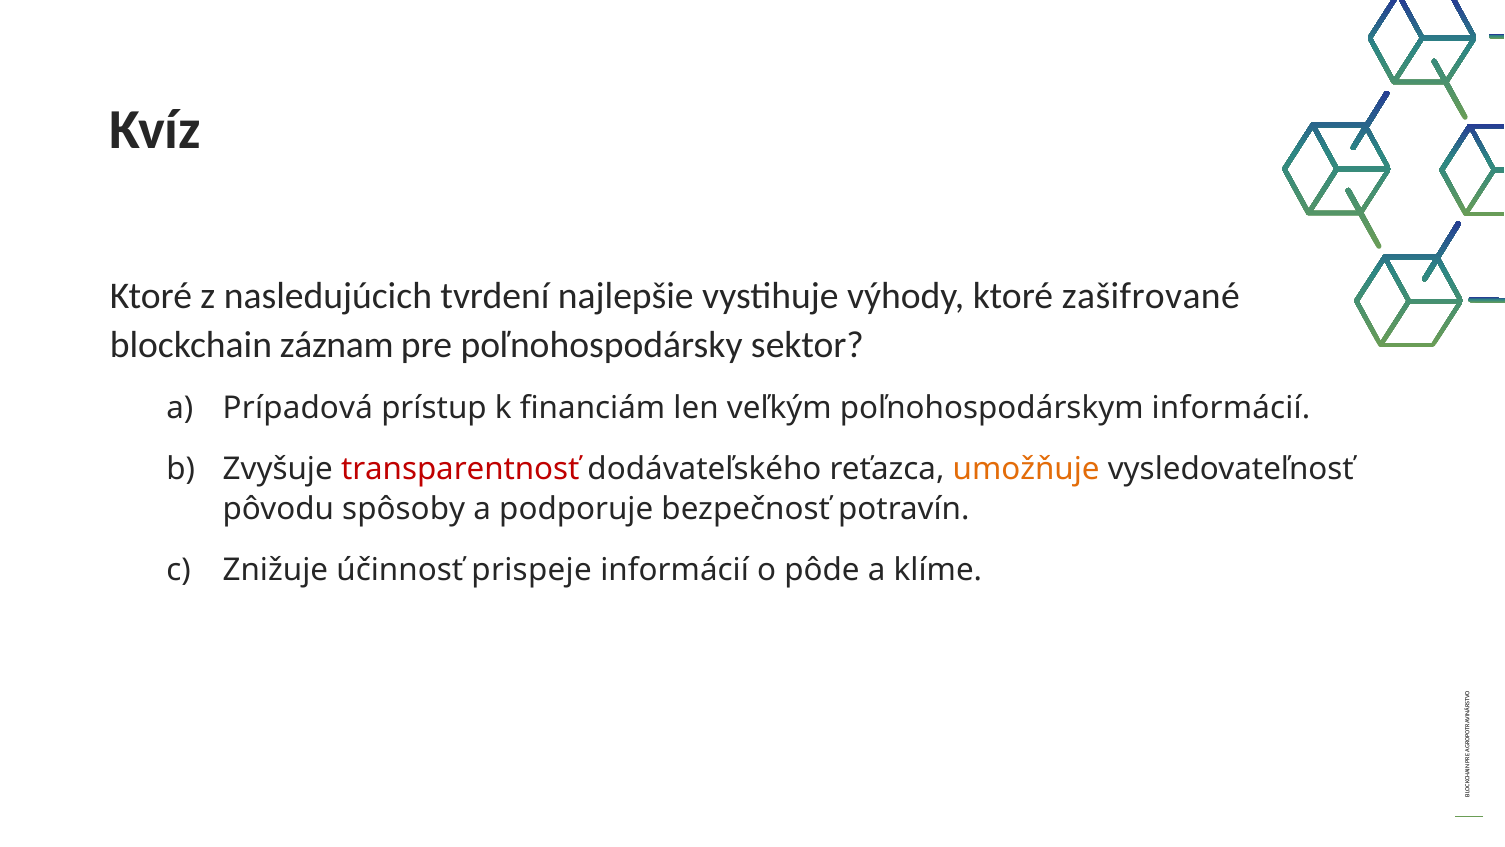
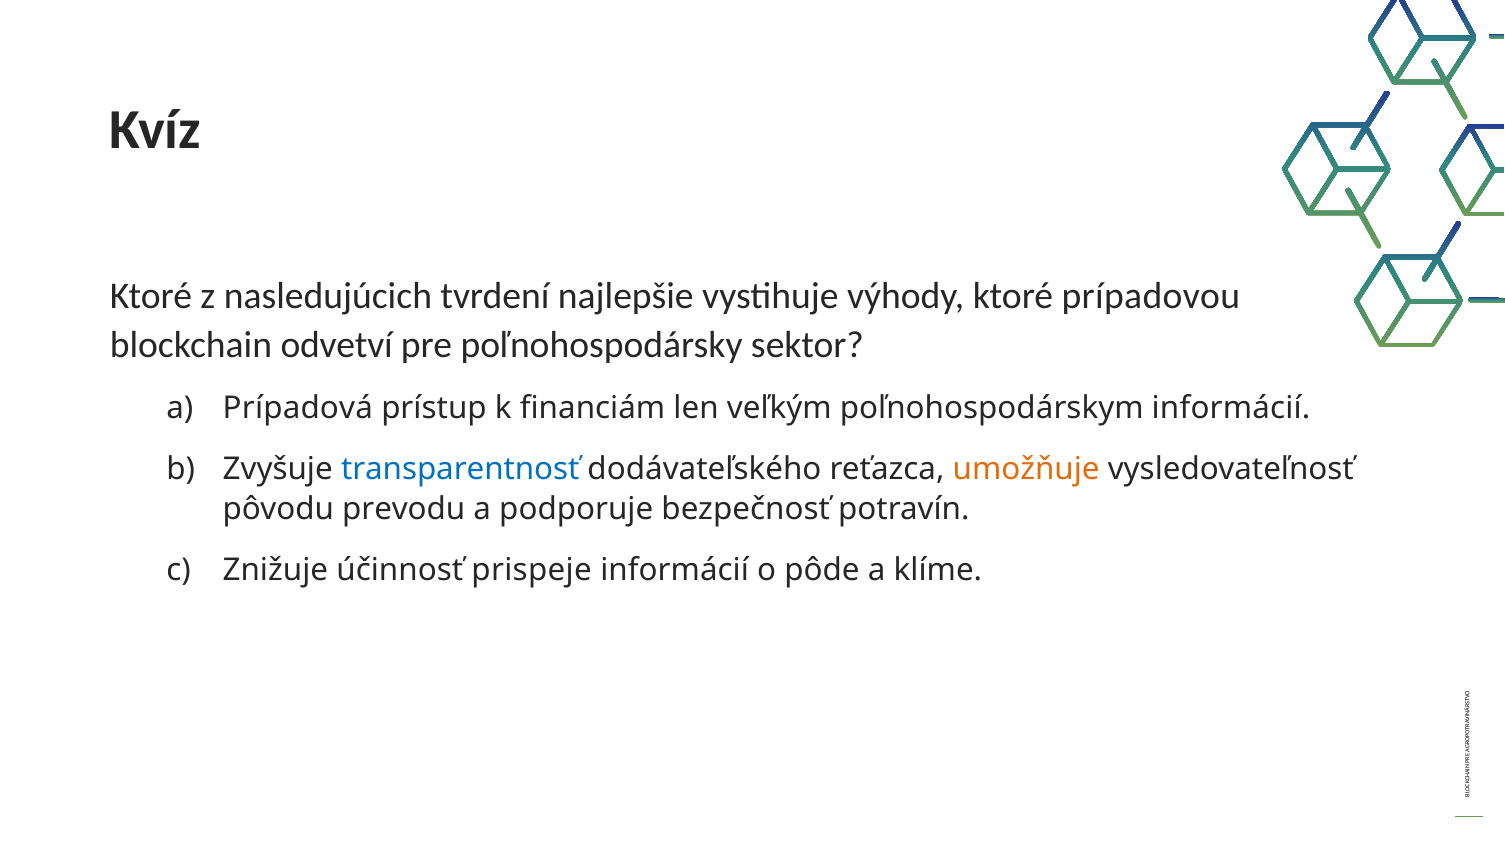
zašifrované: zašifrované -> prípadovou
záznam: záznam -> odvetví
transparentnosť colour: red -> blue
spôsoby: spôsoby -> prevodu
